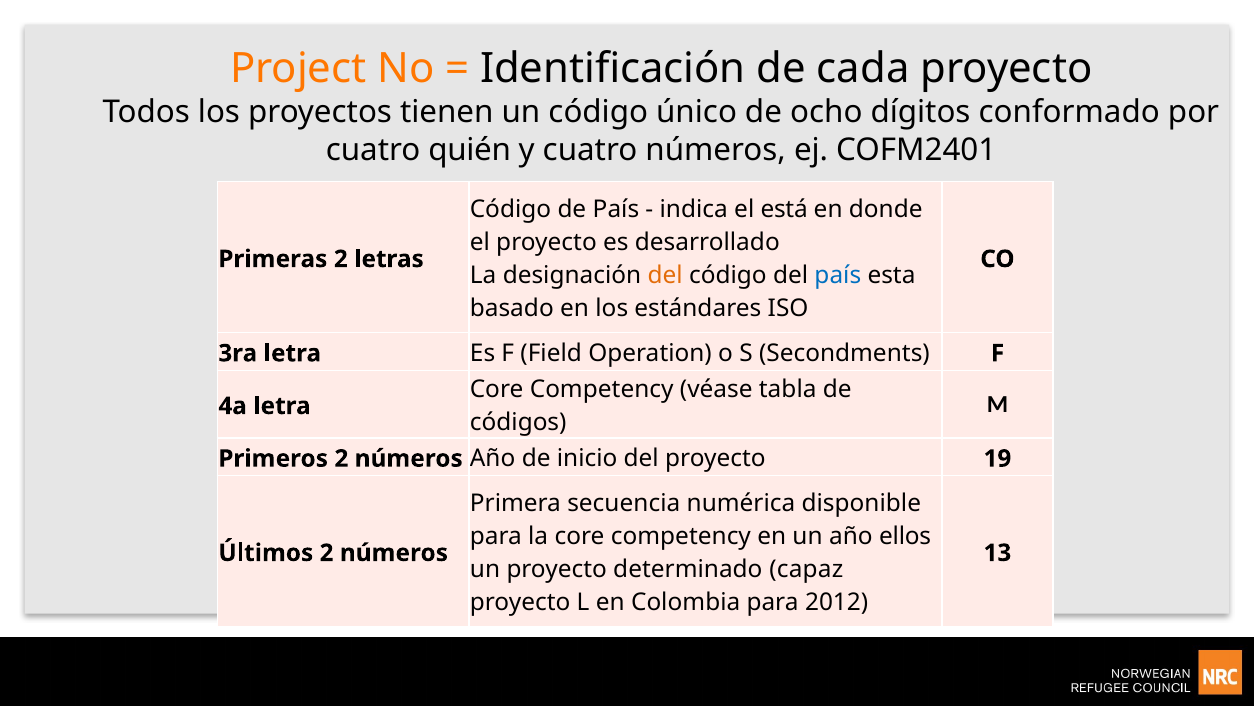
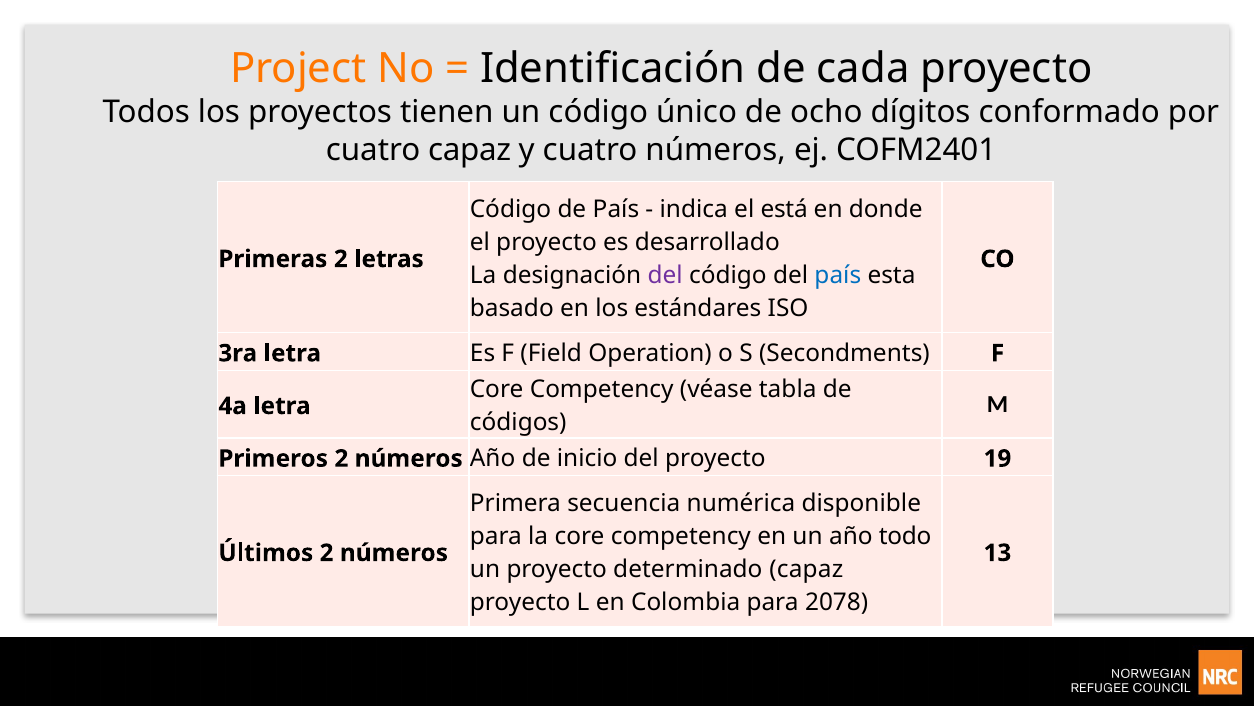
cuatro quién: quién -> capaz
del at (665, 275) colour: orange -> purple
ellos: ellos -> todo
2012: 2012 -> 2078
